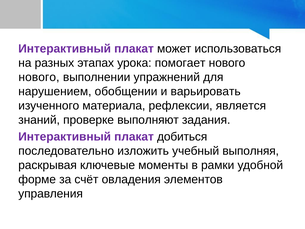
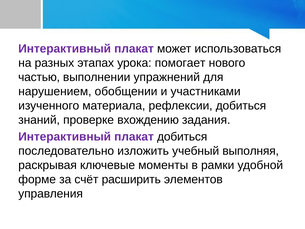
нового at (39, 77): нового -> частью
варьировать: варьировать -> участниками
рефлексии является: является -> добиться
выполняют: выполняют -> вхождению
овладения: овладения -> расширить
